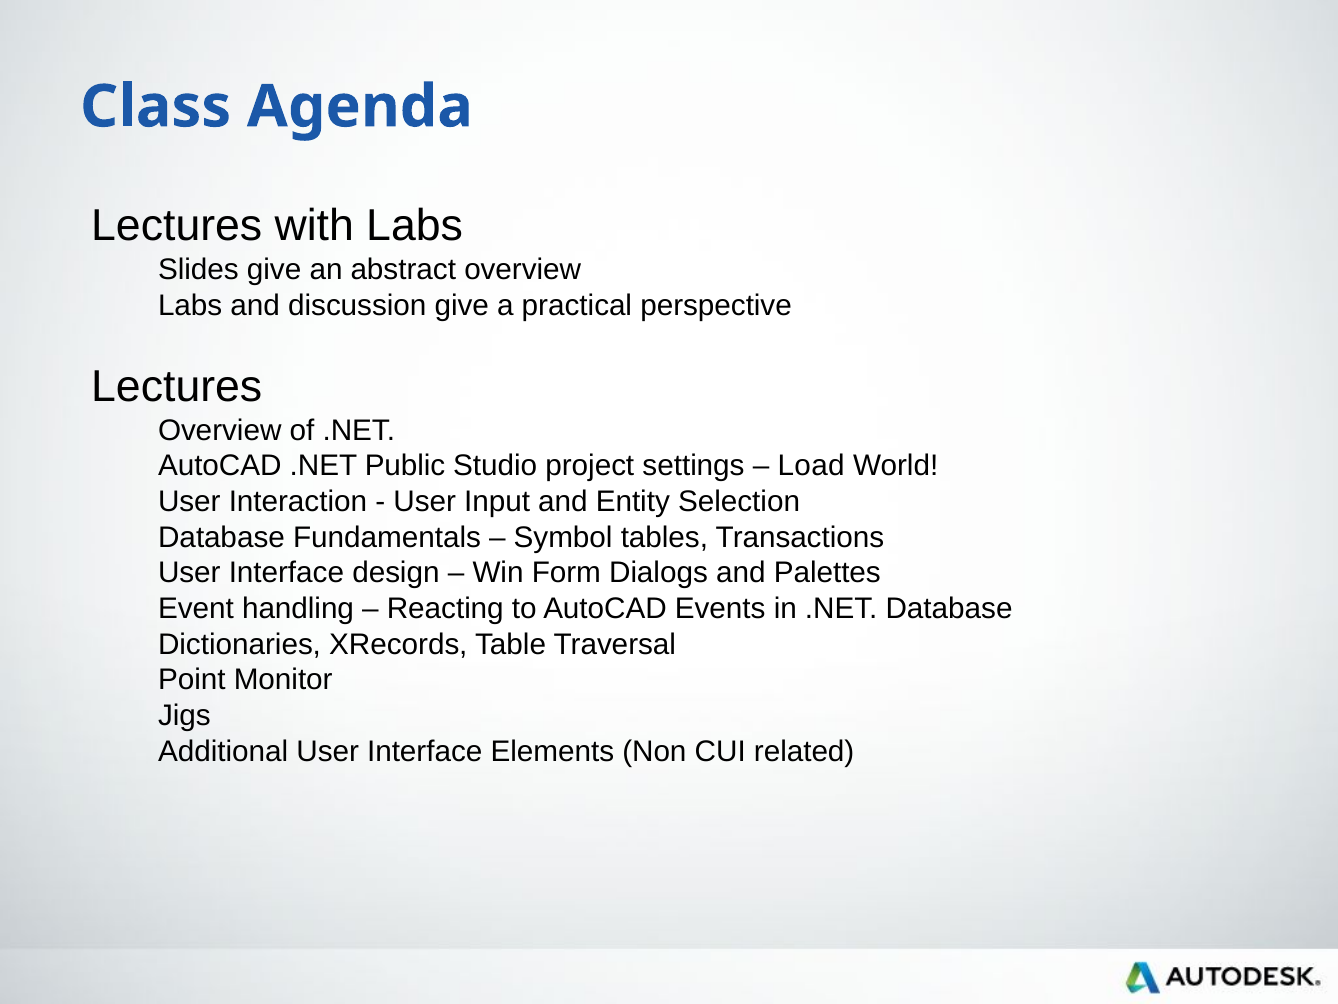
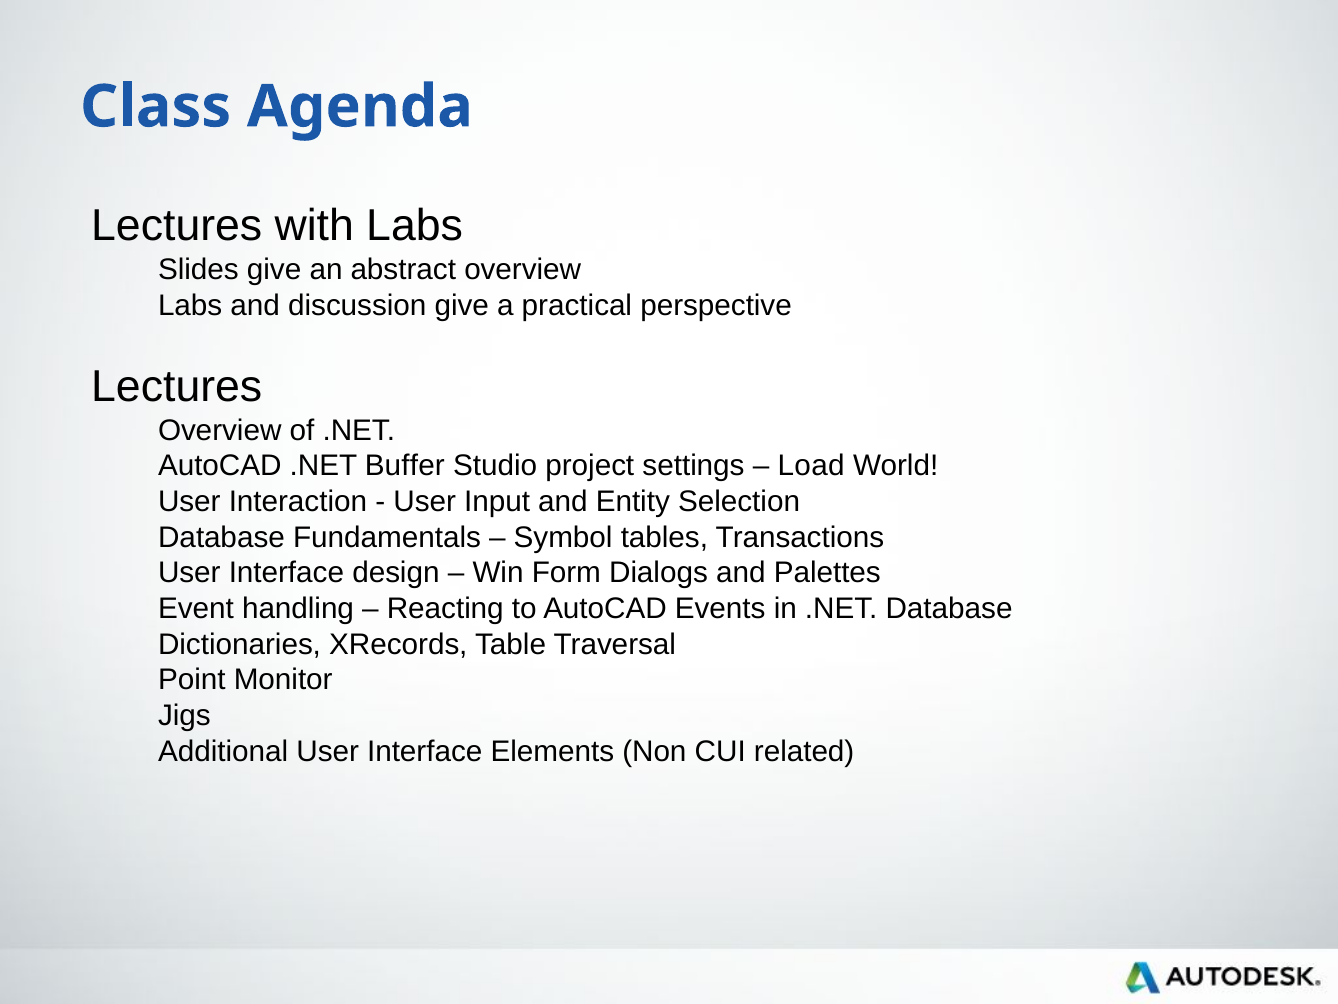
Public: Public -> Buffer
